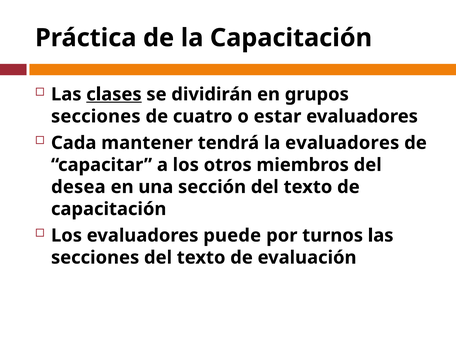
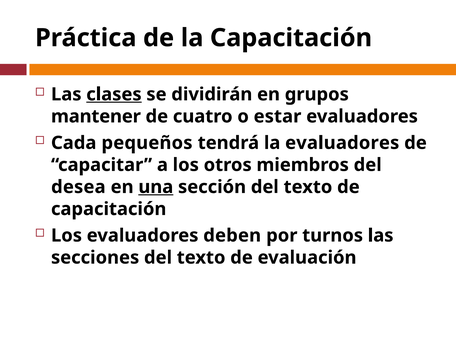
secciones at (96, 116): secciones -> mantener
mantener: mantener -> pequeños
una underline: none -> present
puede: puede -> deben
